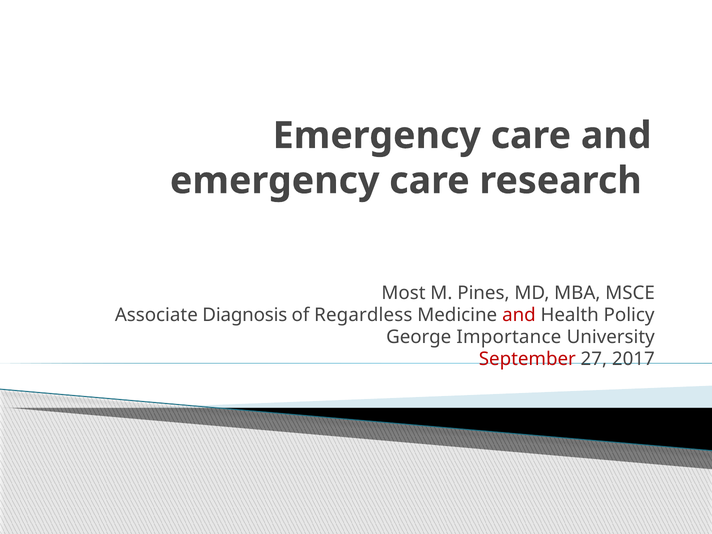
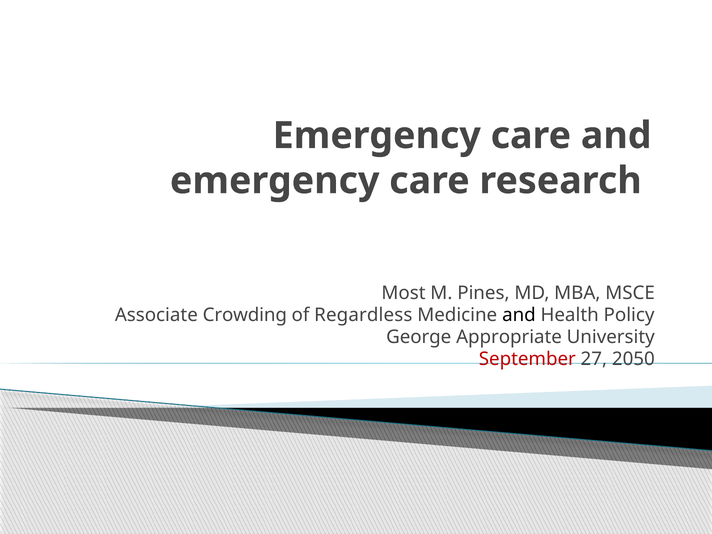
Diagnosis: Diagnosis -> Crowding
and at (519, 315) colour: red -> black
Importance: Importance -> Appropriate
2017: 2017 -> 2050
